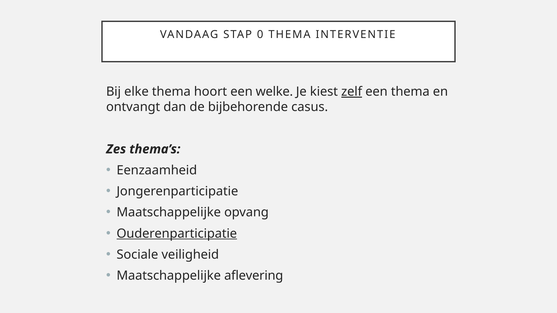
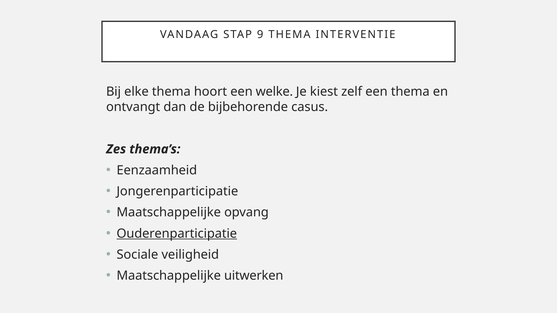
0: 0 -> 9
zelf underline: present -> none
aflevering: aflevering -> uitwerken
